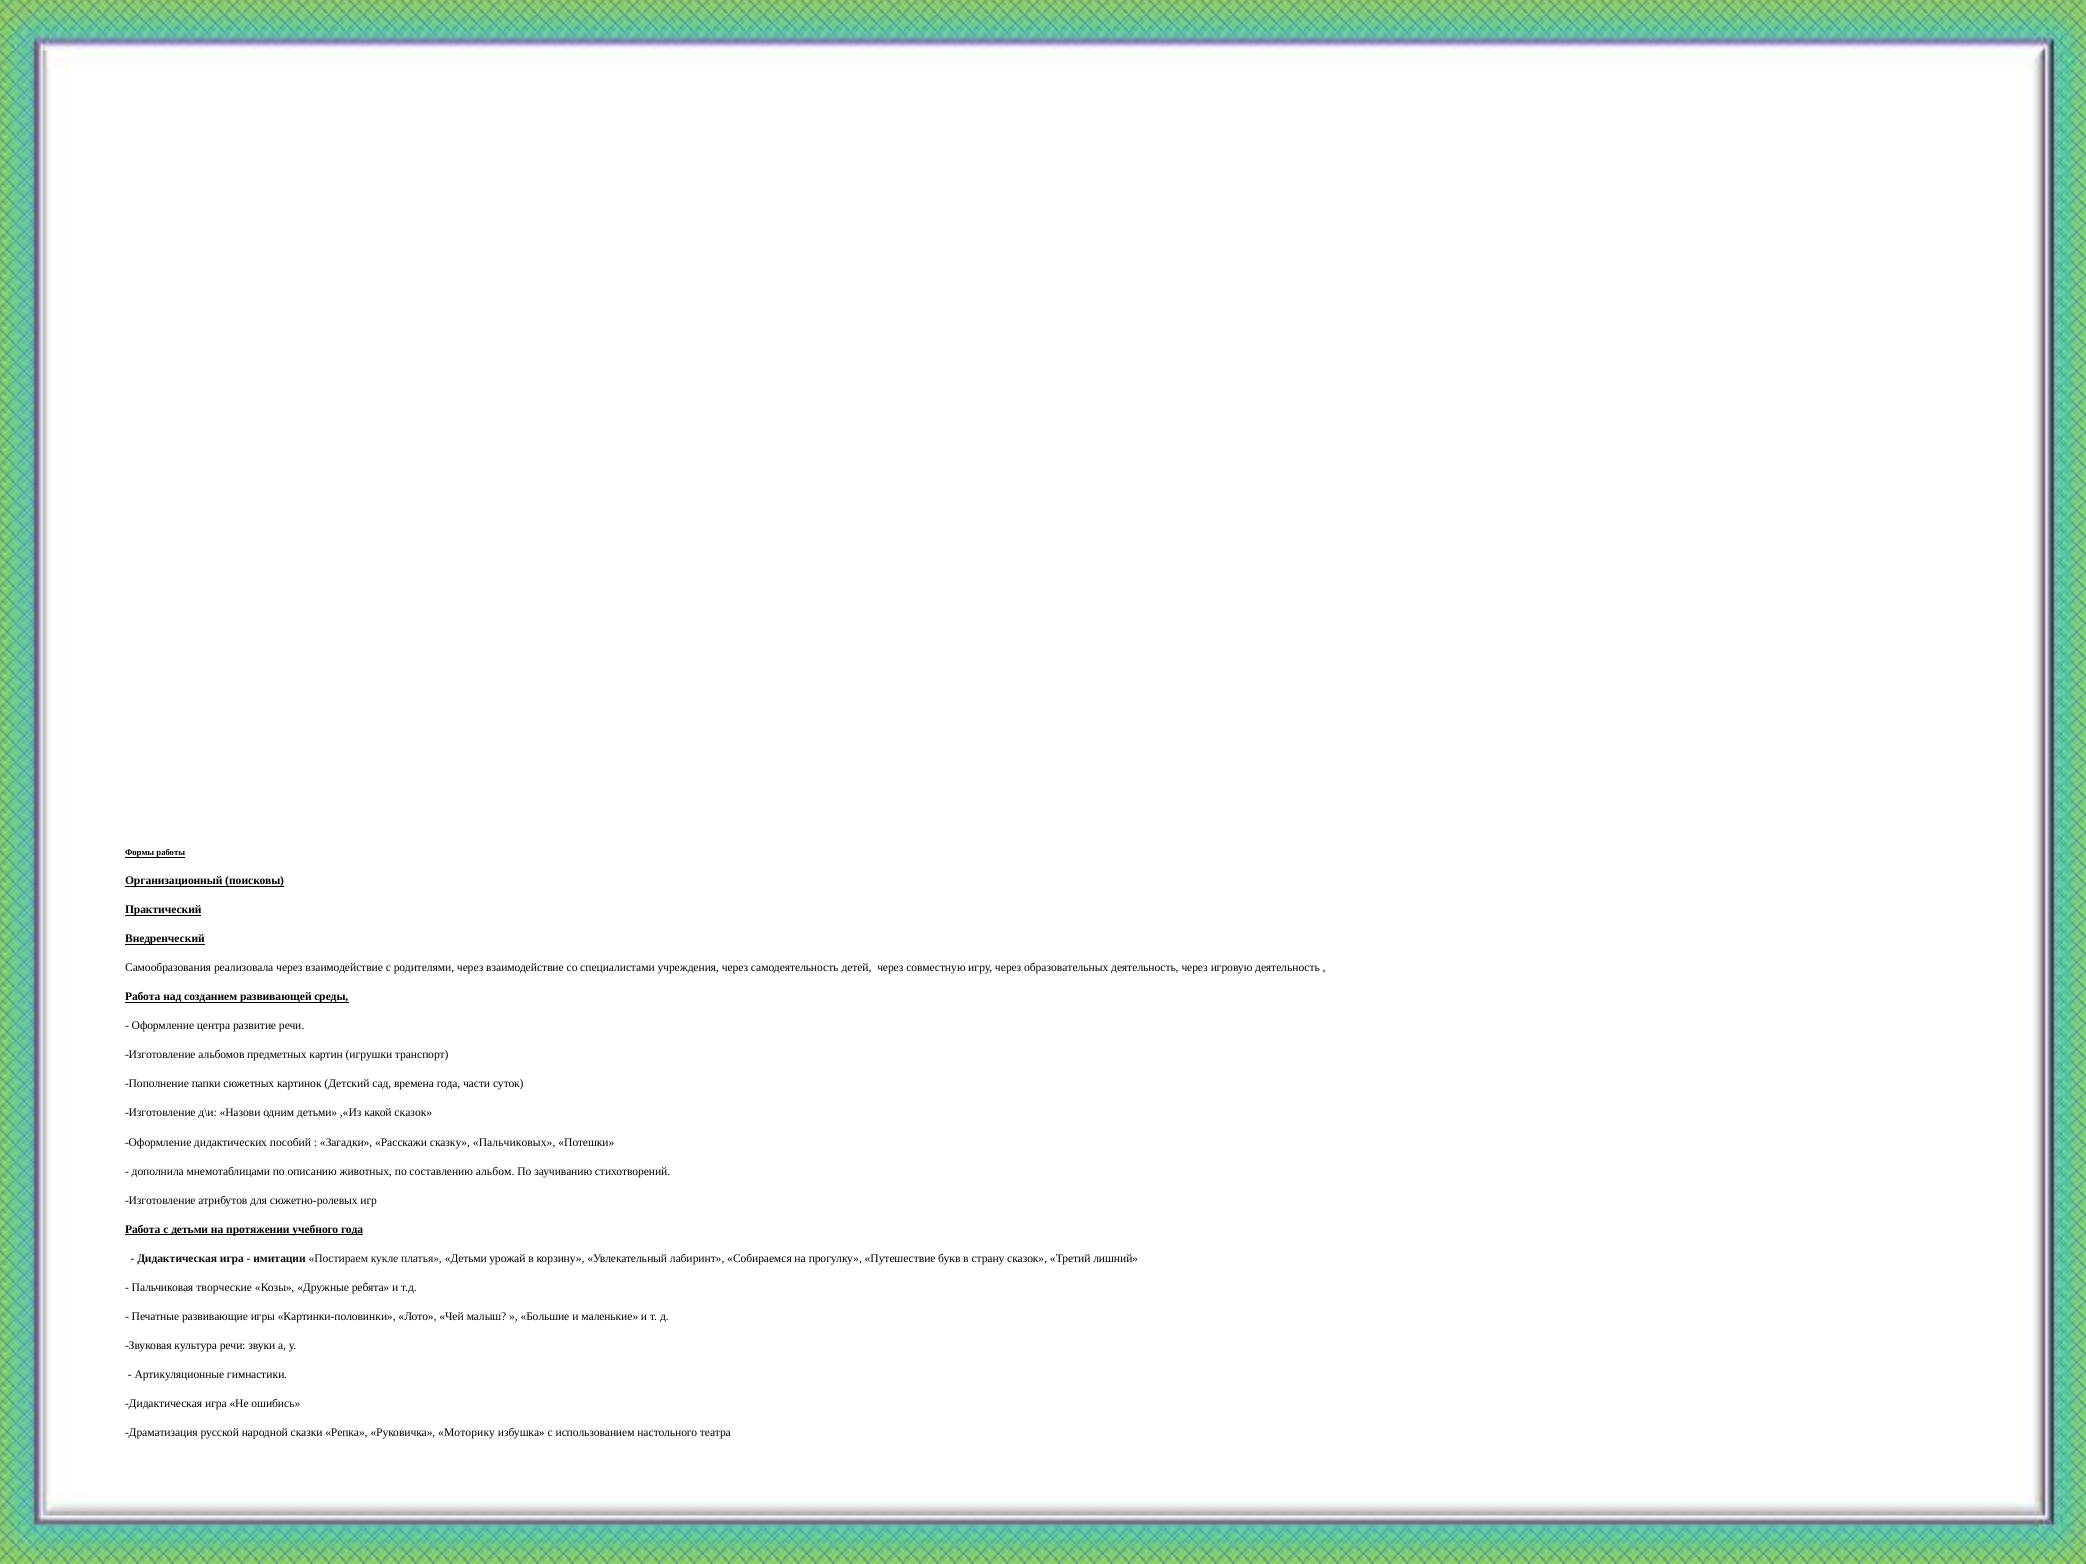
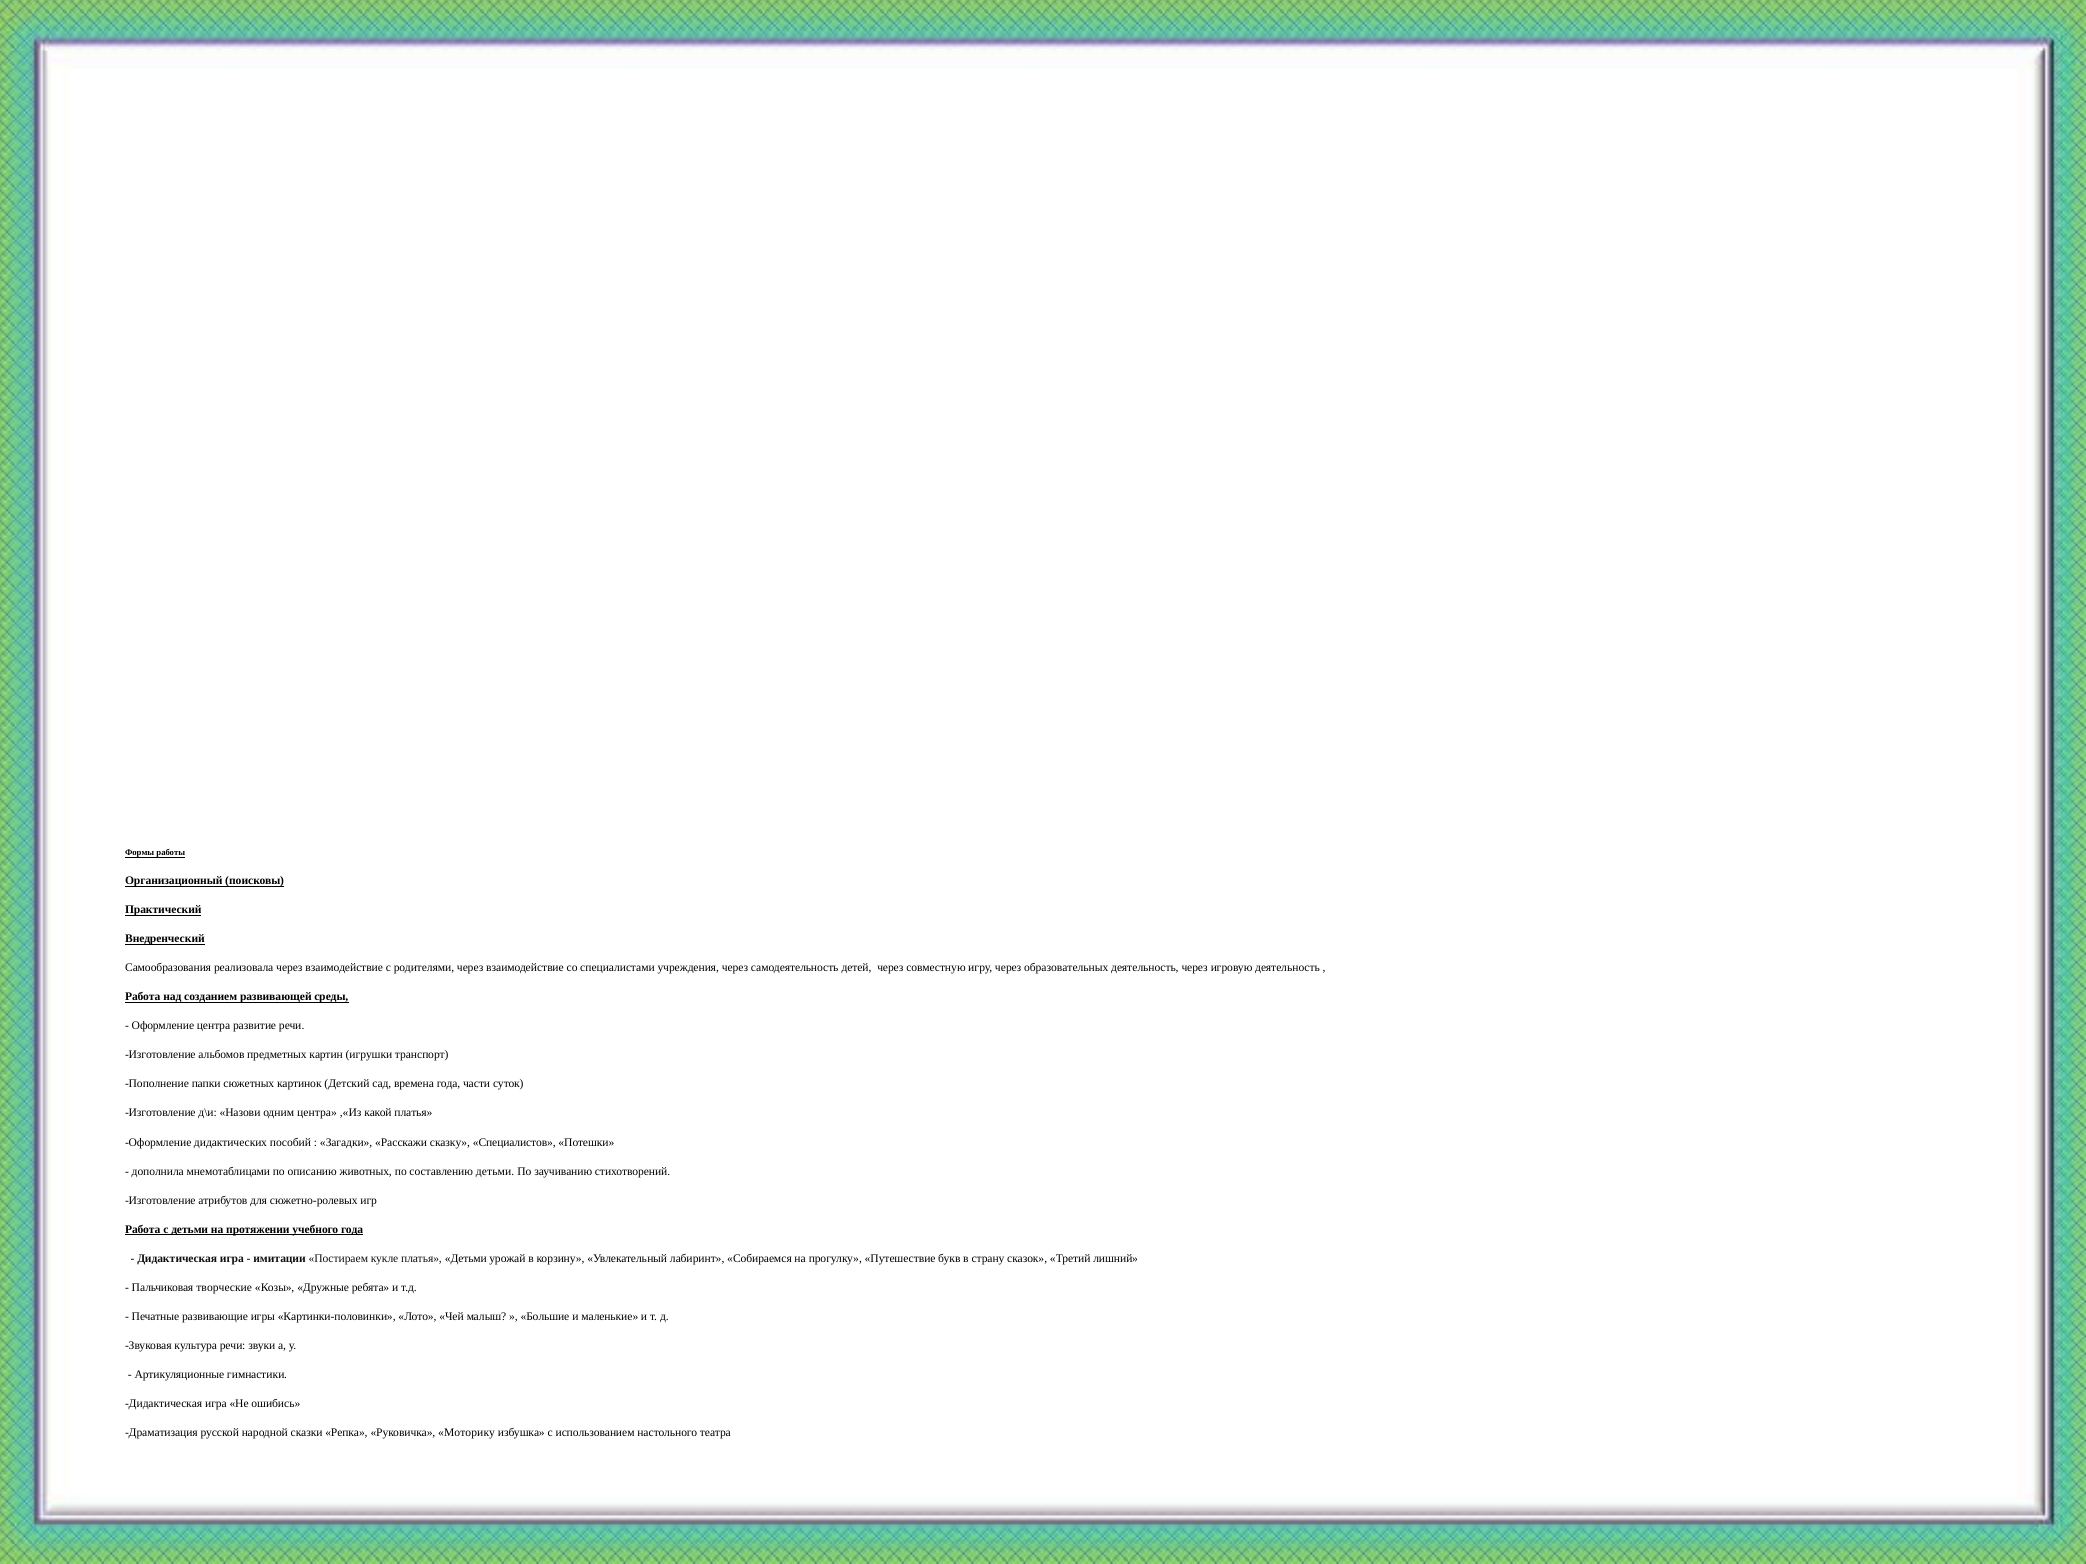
одним детьми: детьми -> центра
какой сказок: сказок -> платья
Пальчиковых: Пальчиковых -> Специалистов
составлению альбом: альбом -> детьми
